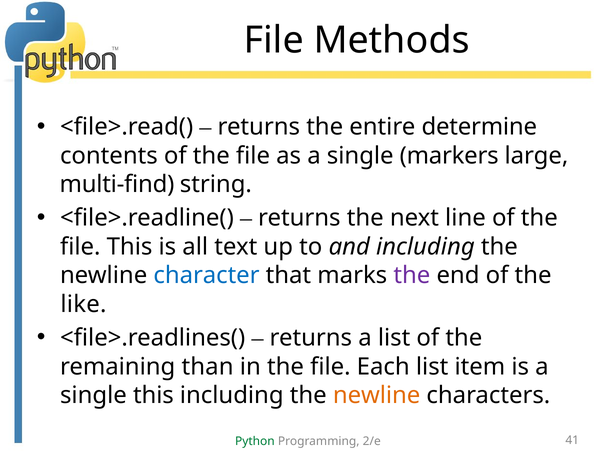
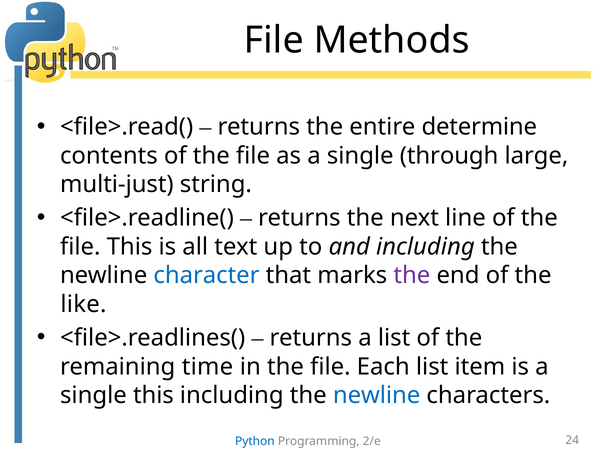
markers: markers -> through
multi-find: multi-find -> multi-just
than: than -> time
newline at (377, 395) colour: orange -> blue
Python colour: green -> blue
41: 41 -> 24
